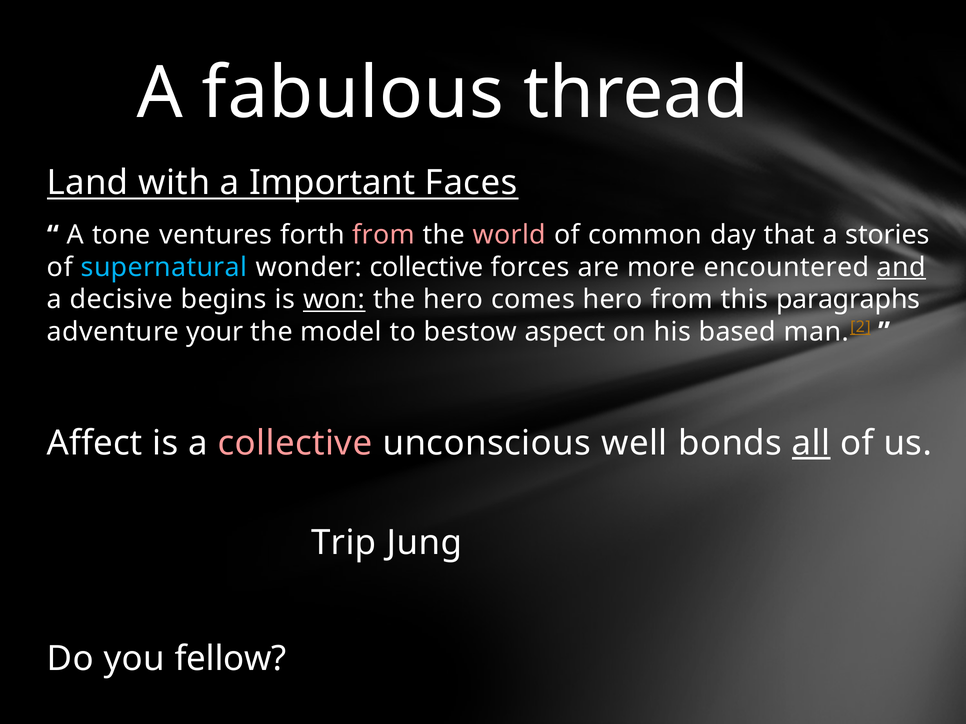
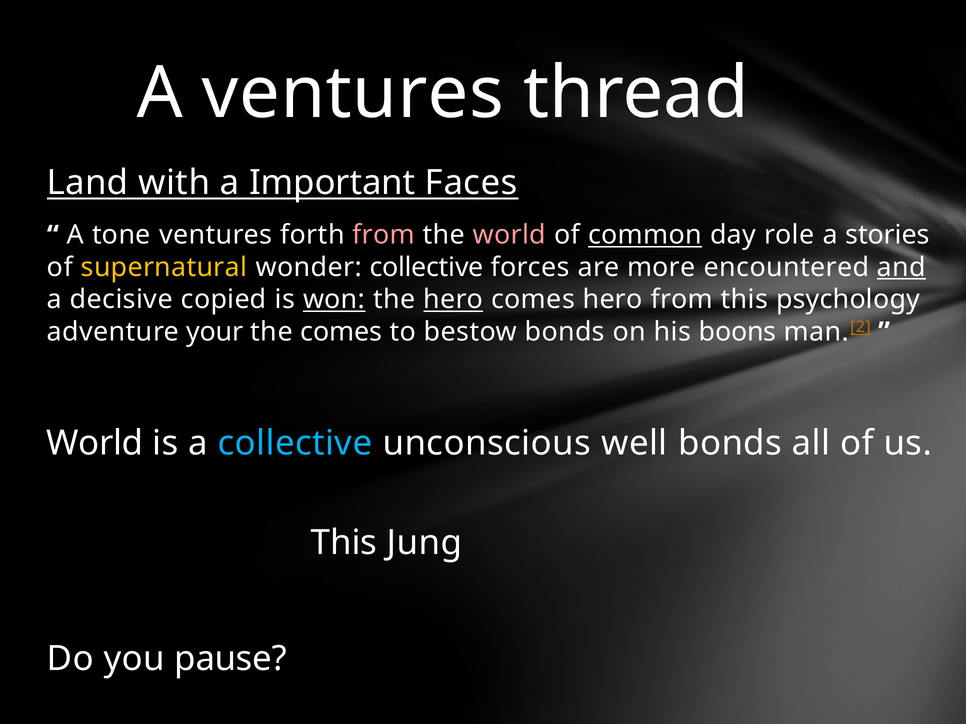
A fabulous: fabulous -> ventures
common underline: none -> present
that: that -> role
supernatural colour: light blue -> yellow
begins: begins -> copied
hero at (453, 300) underline: none -> present
paragraphs: paragraphs -> psychology
the model: model -> comes
bestow aspect: aspect -> bonds
based: based -> boons
Affect at (95, 444): Affect -> World
collective at (295, 444) colour: pink -> light blue
all underline: present -> none
Trip at (344, 543): Trip -> This
fellow: fellow -> pause
